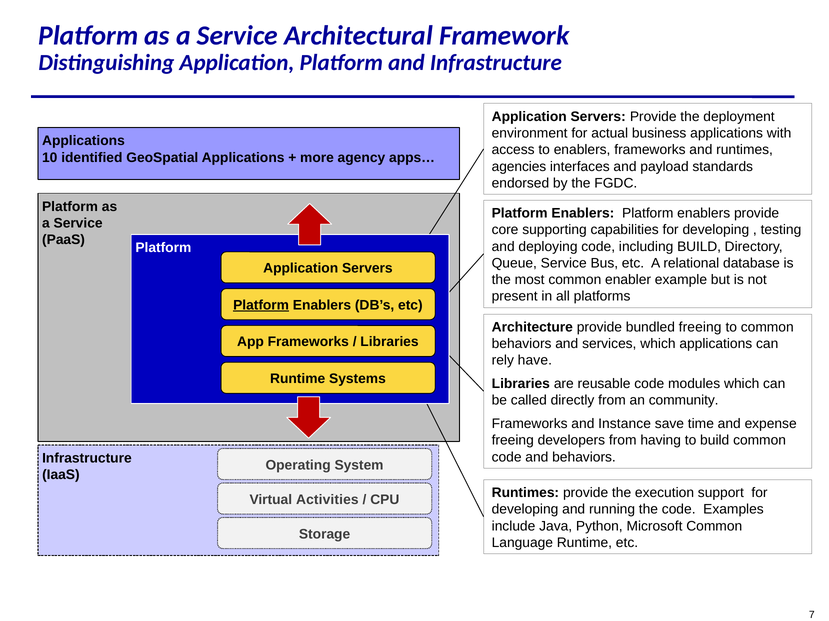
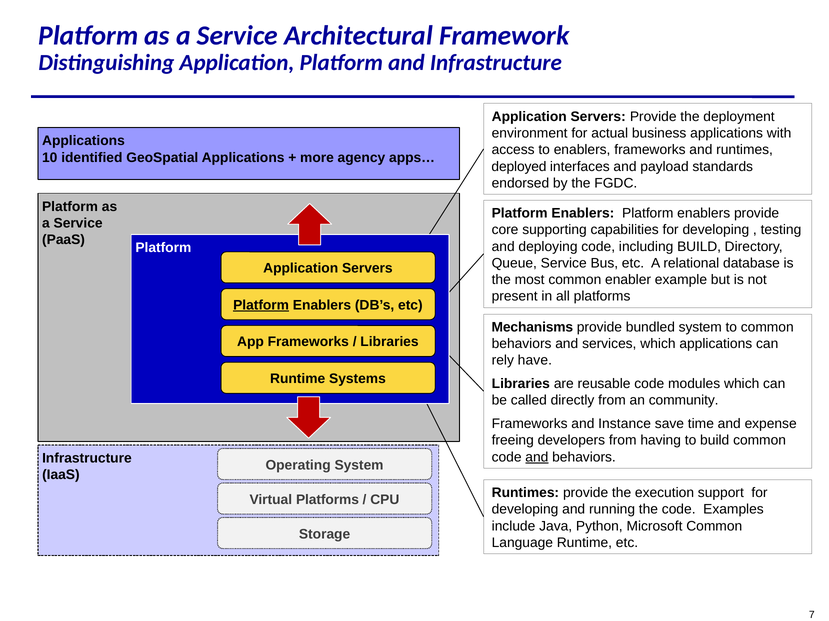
agencies: agencies -> deployed
Architecture: Architecture -> Mechanisms
bundled freeing: freeing -> system
and at (537, 458) underline: none -> present
Virtual Activities: Activities -> Platforms
